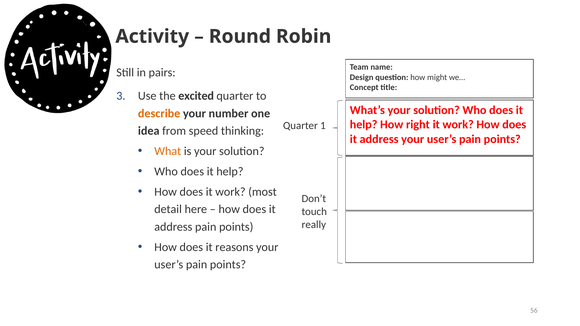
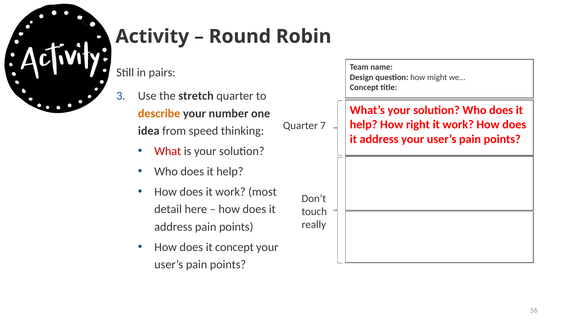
excited: excited -> stretch
1: 1 -> 7
What colour: orange -> red
it reasons: reasons -> concept
